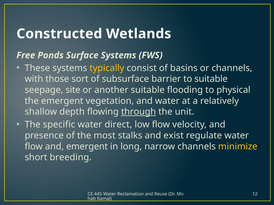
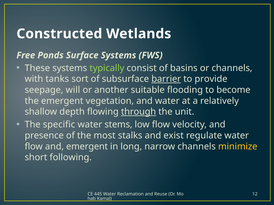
typically colour: yellow -> light green
those: those -> tanks
barrier underline: none -> present
to suitable: suitable -> provide
site: site -> will
physical: physical -> become
direct: direct -> stems
breeding: breeding -> following
